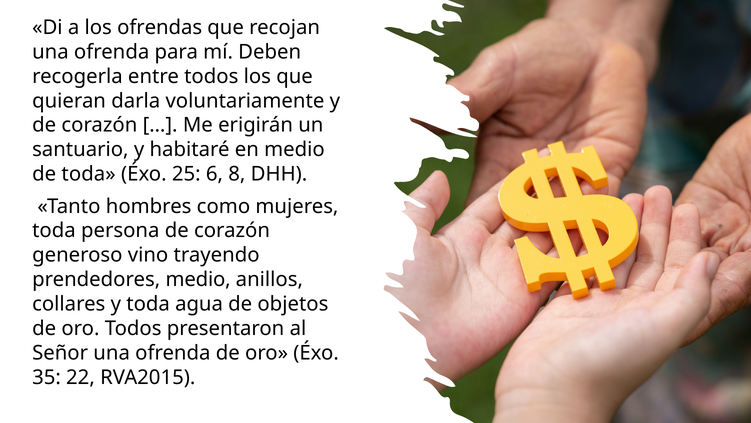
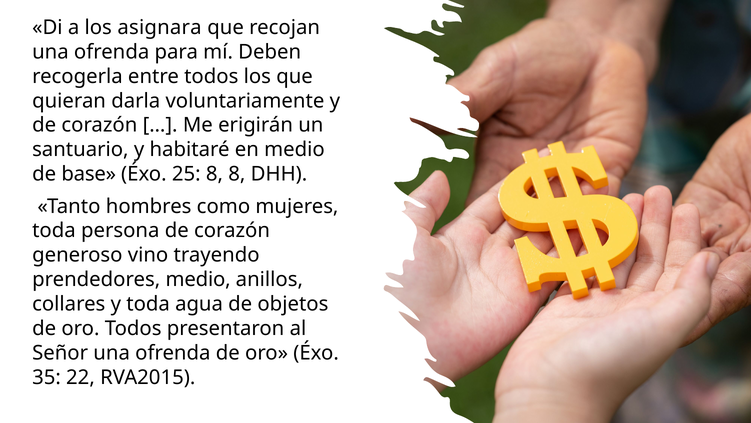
ofrendas: ofrendas -> asignara
de toda: toda -> base
25 6: 6 -> 8
